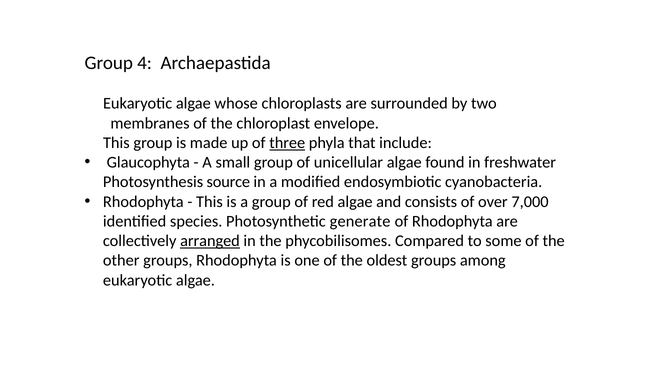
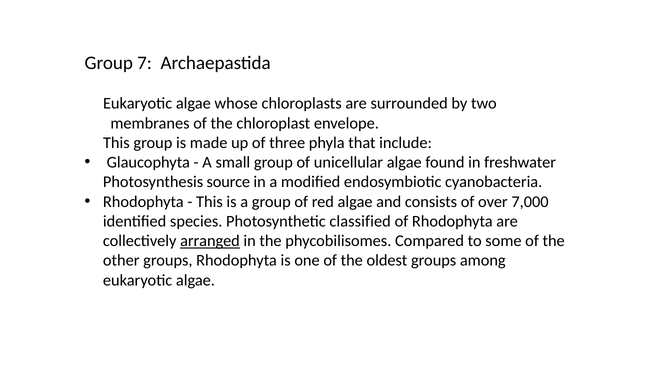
4: 4 -> 7
three underline: present -> none
generate: generate -> classified
